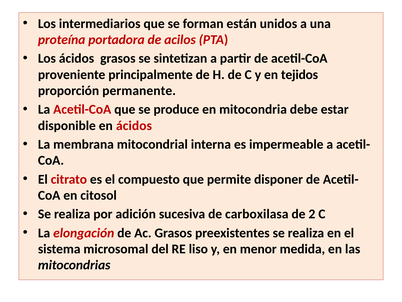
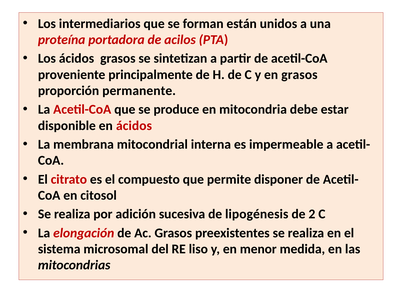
en tejidos: tejidos -> grasos
carboxilasa: carboxilasa -> lipogénesis
